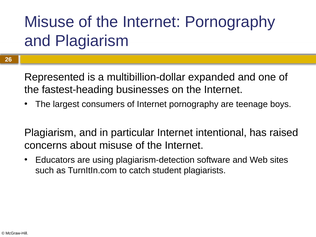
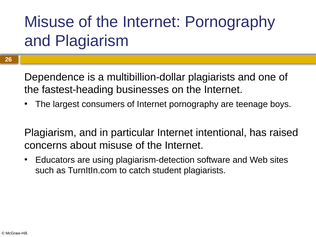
Represented: Represented -> Dependence
multibillion-dollar expanded: expanded -> plagiarists
